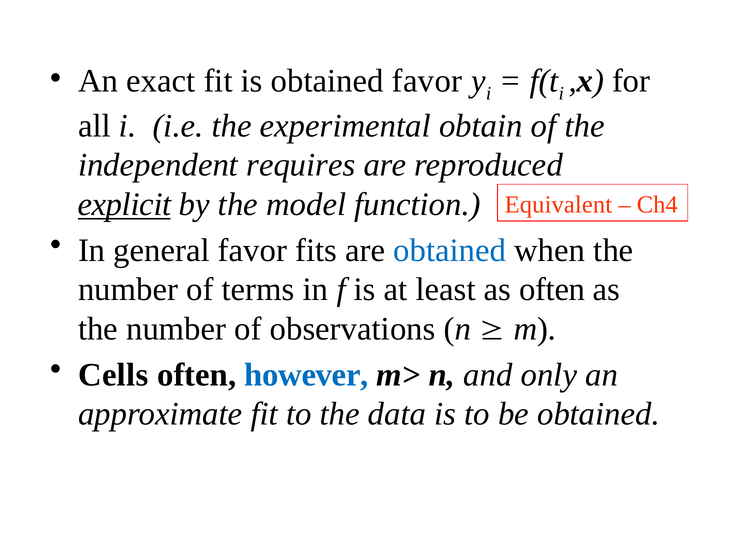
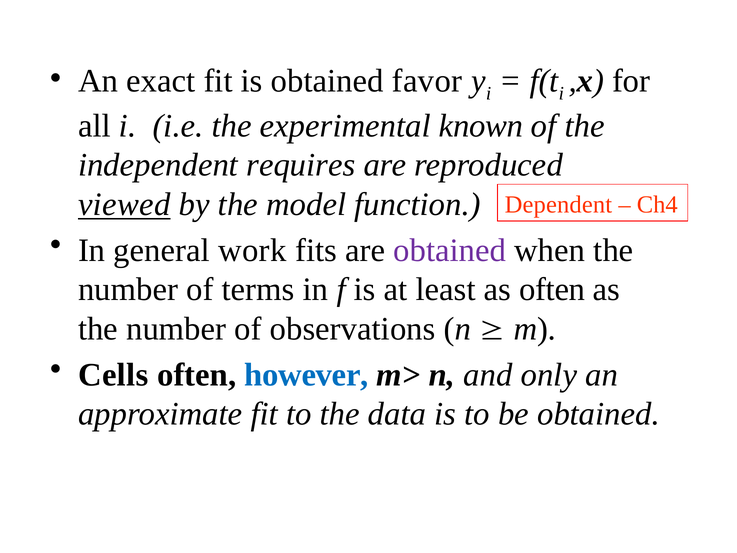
obtain: obtain -> known
explicit: explicit -> viewed
Equivalent: Equivalent -> Dependent
general favor: favor -> work
obtained at (450, 250) colour: blue -> purple
